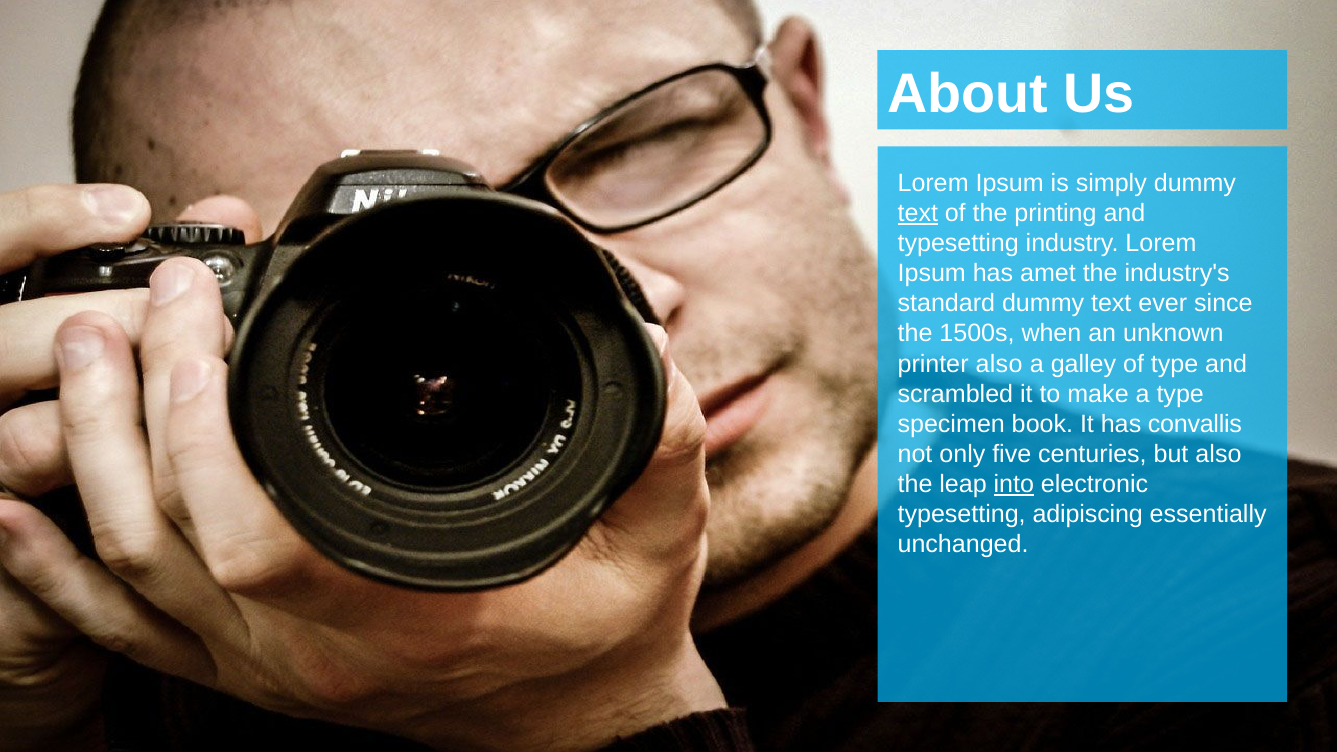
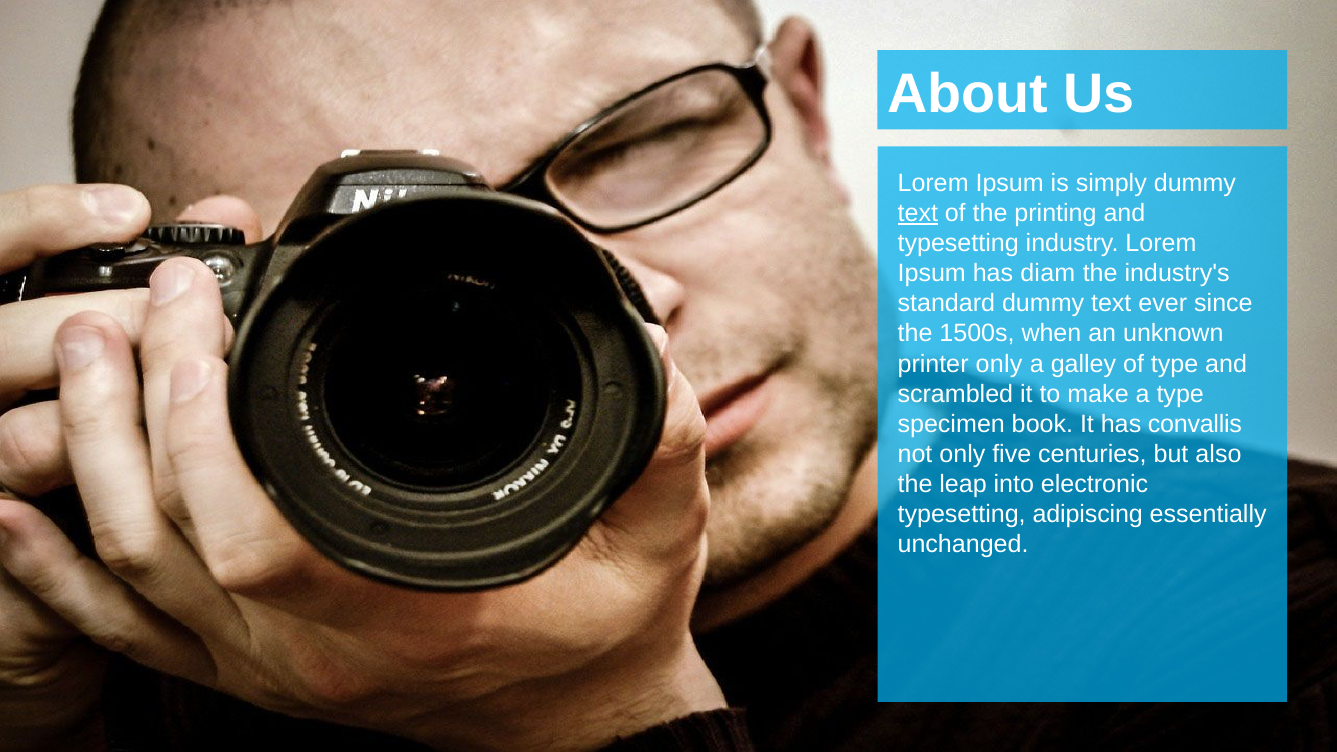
amet: amet -> diam
printer also: also -> only
into underline: present -> none
